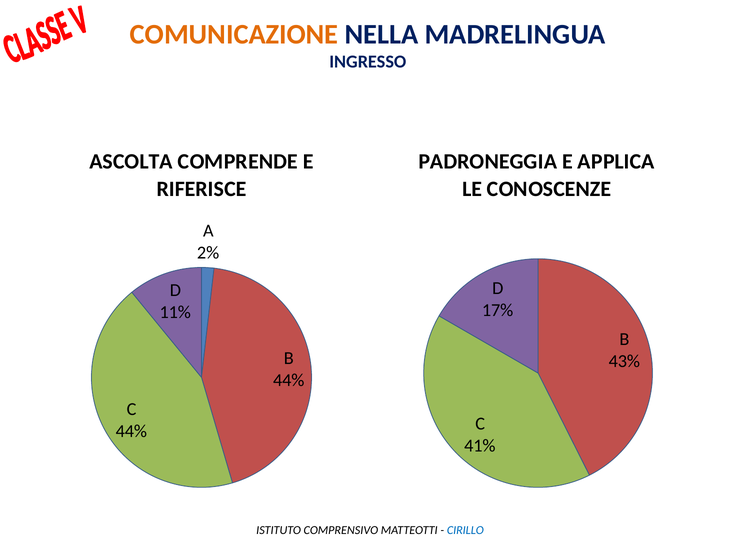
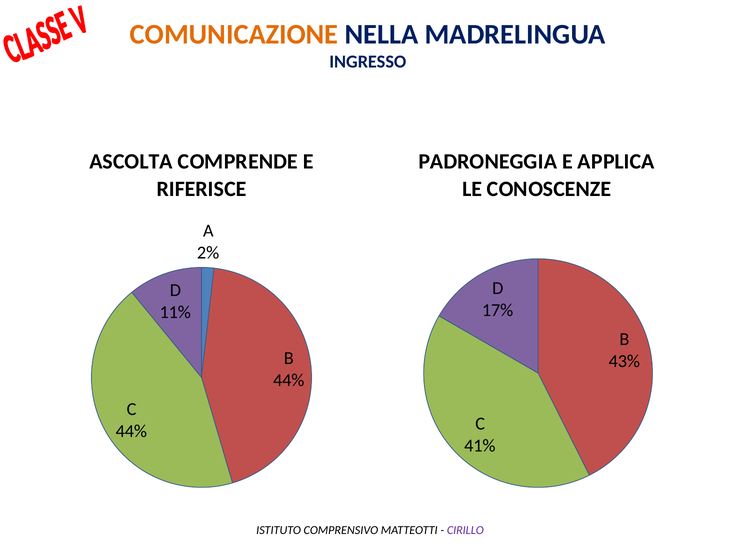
CIRILLO colour: blue -> purple
